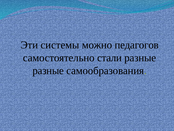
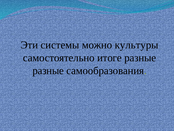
педагогов: педагогов -> культуры
стали: стали -> итоге
